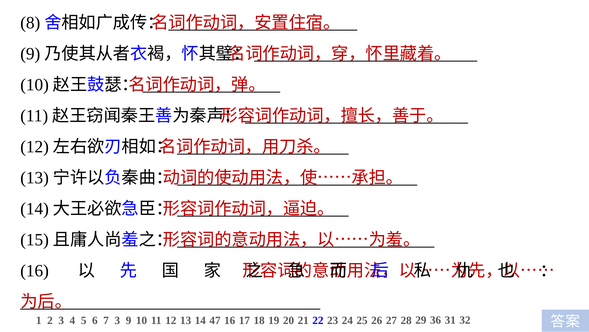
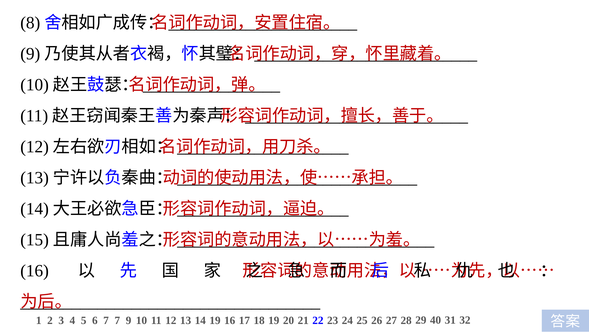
7 3: 3 -> 7
14 47: 47 -> 19
36: 36 -> 40
